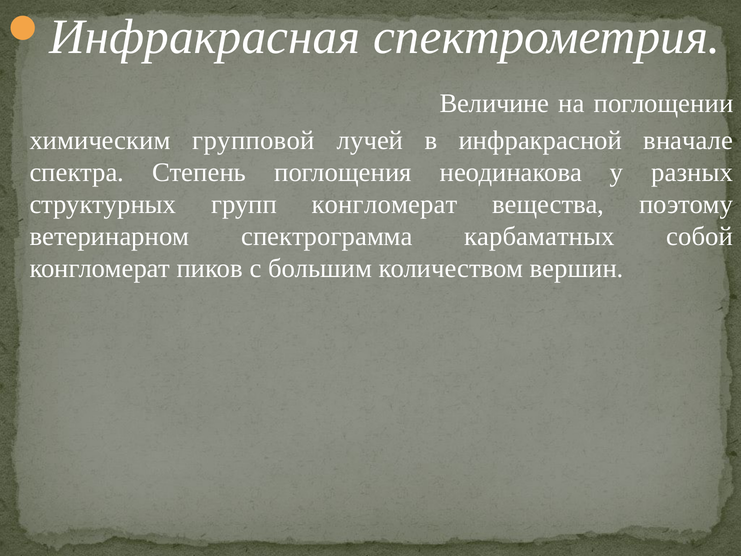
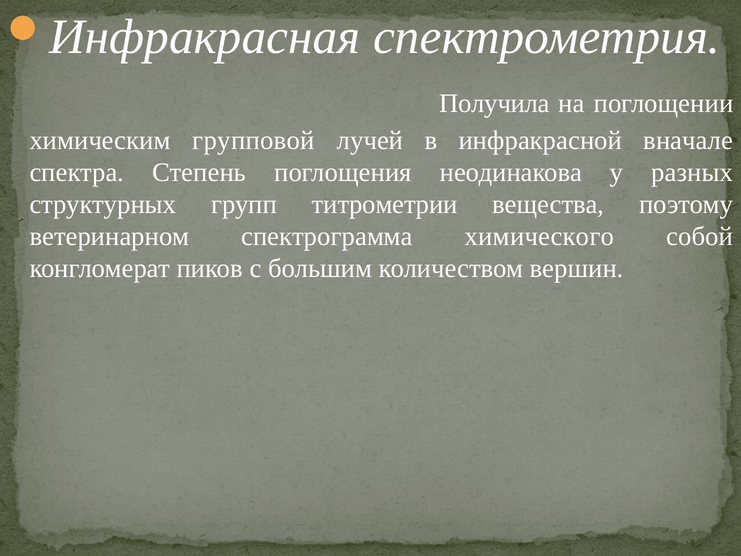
Величине: Величине -> Получила
групп конгломерат: конгломерат -> титрометрии
карбаматных: карбаматных -> химического
